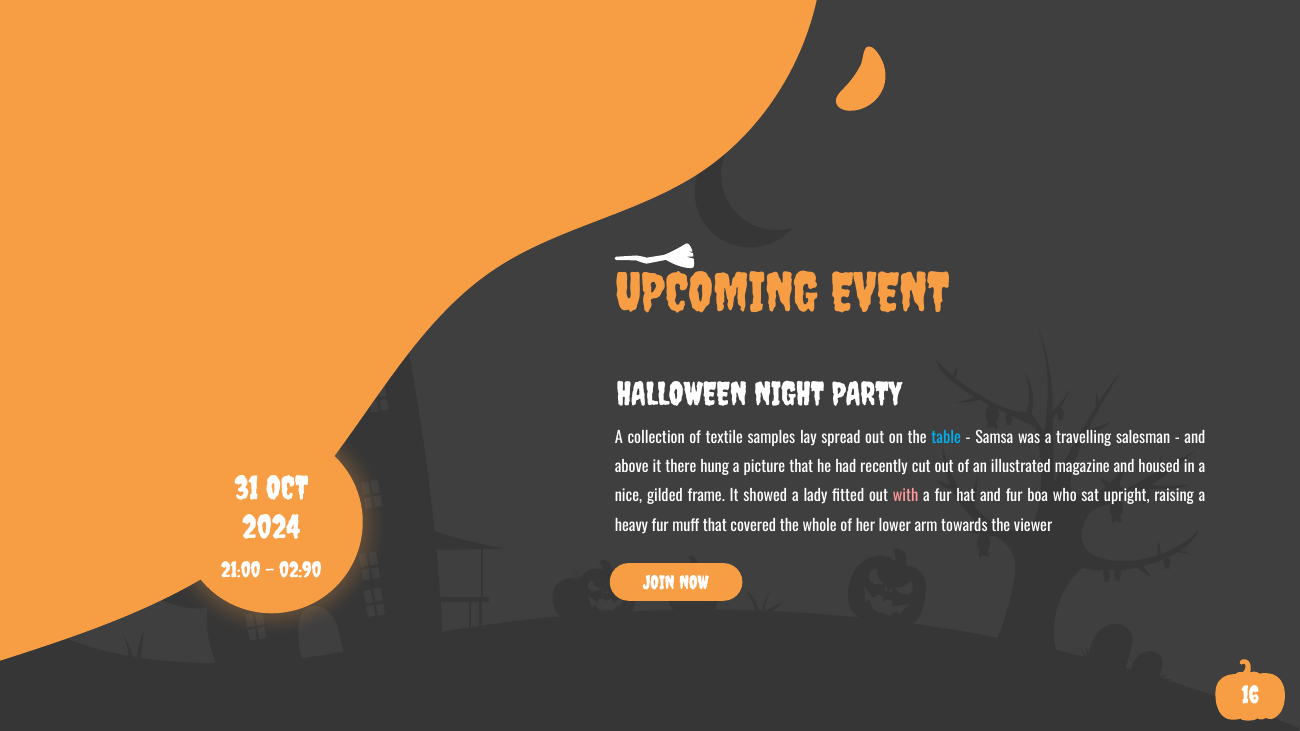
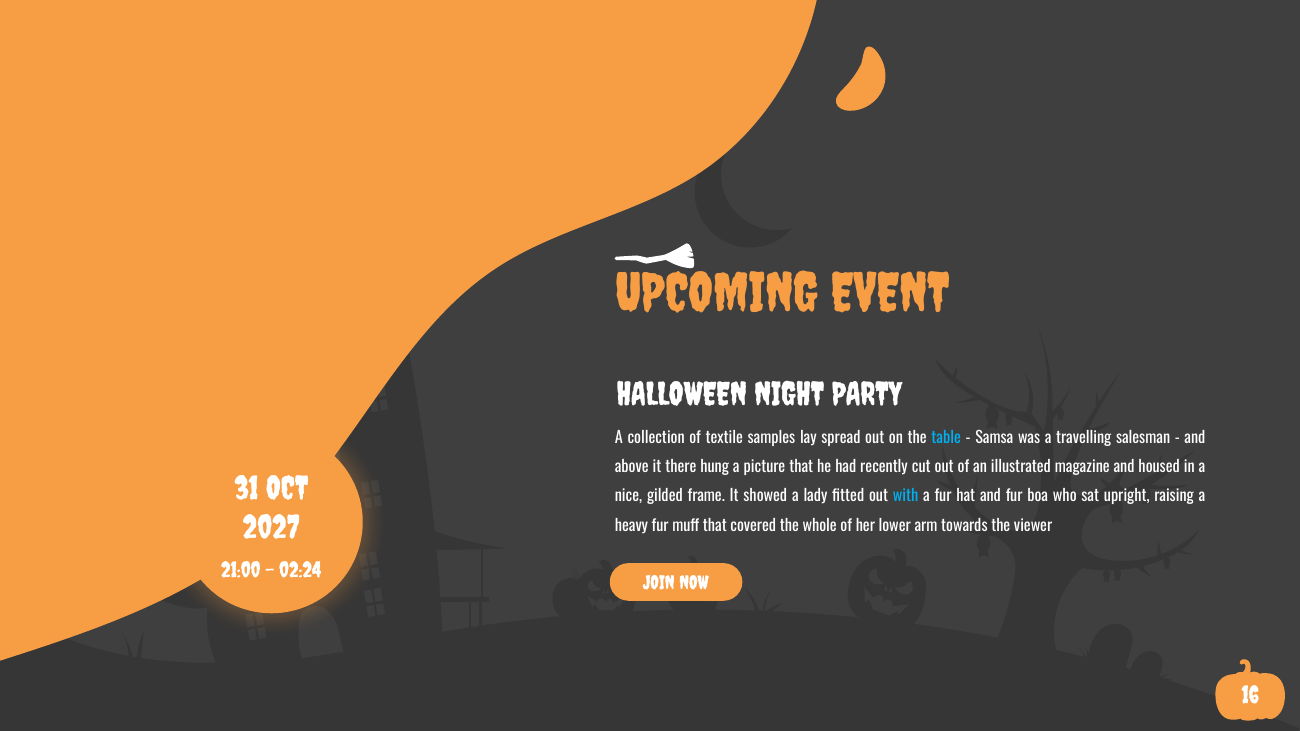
with colour: pink -> light blue
2024: 2024 -> 2027
02:90: 02:90 -> 02:24
